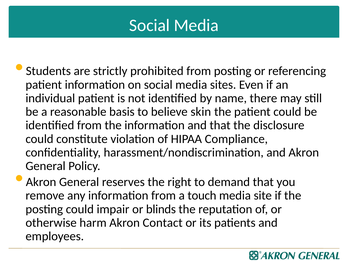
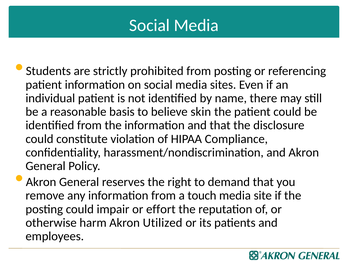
blinds: blinds -> effort
Contact: Contact -> Utilized
